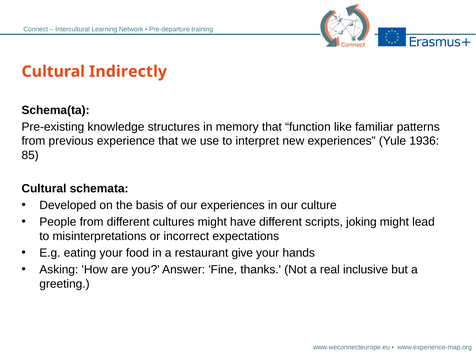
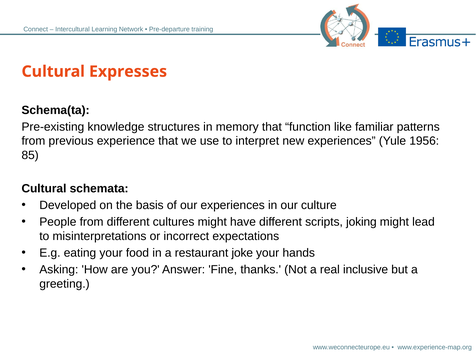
Indirectly: Indirectly -> Expresses
1936: 1936 -> 1956
give: give -> joke
